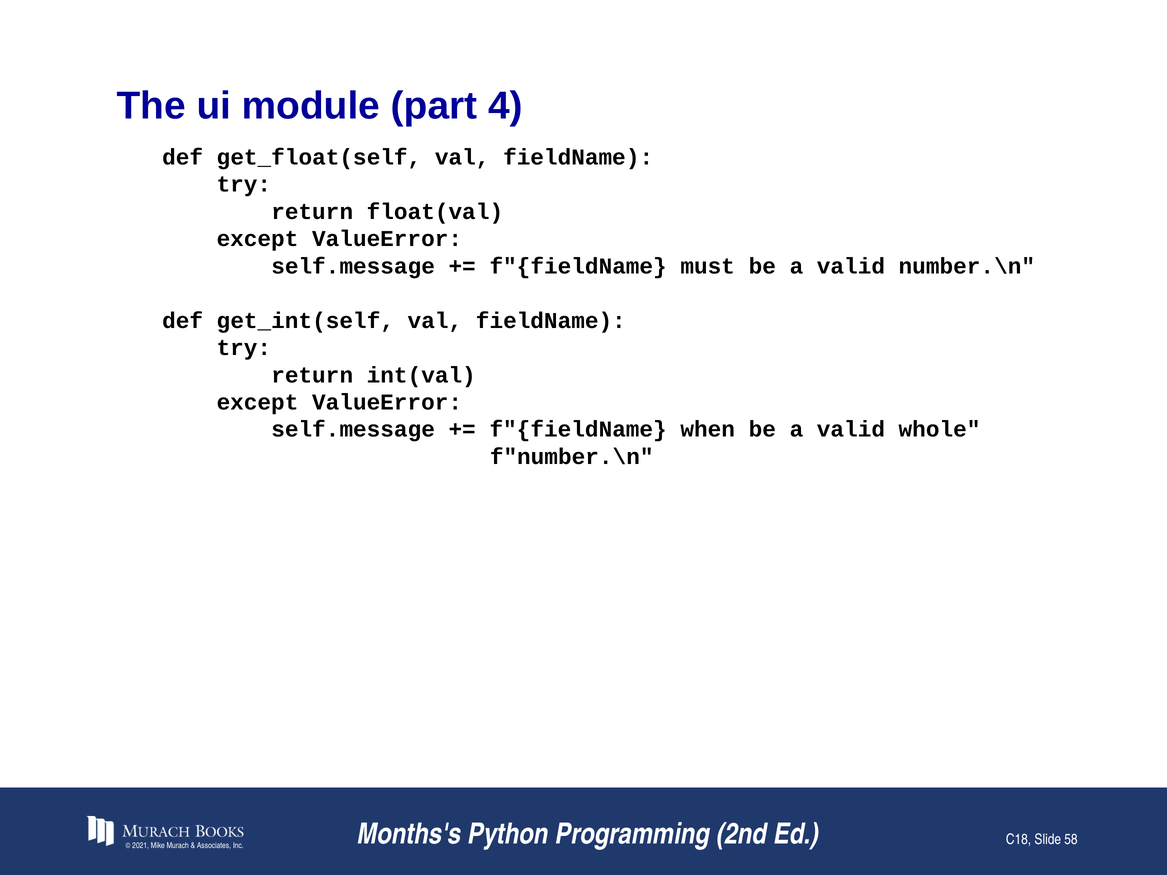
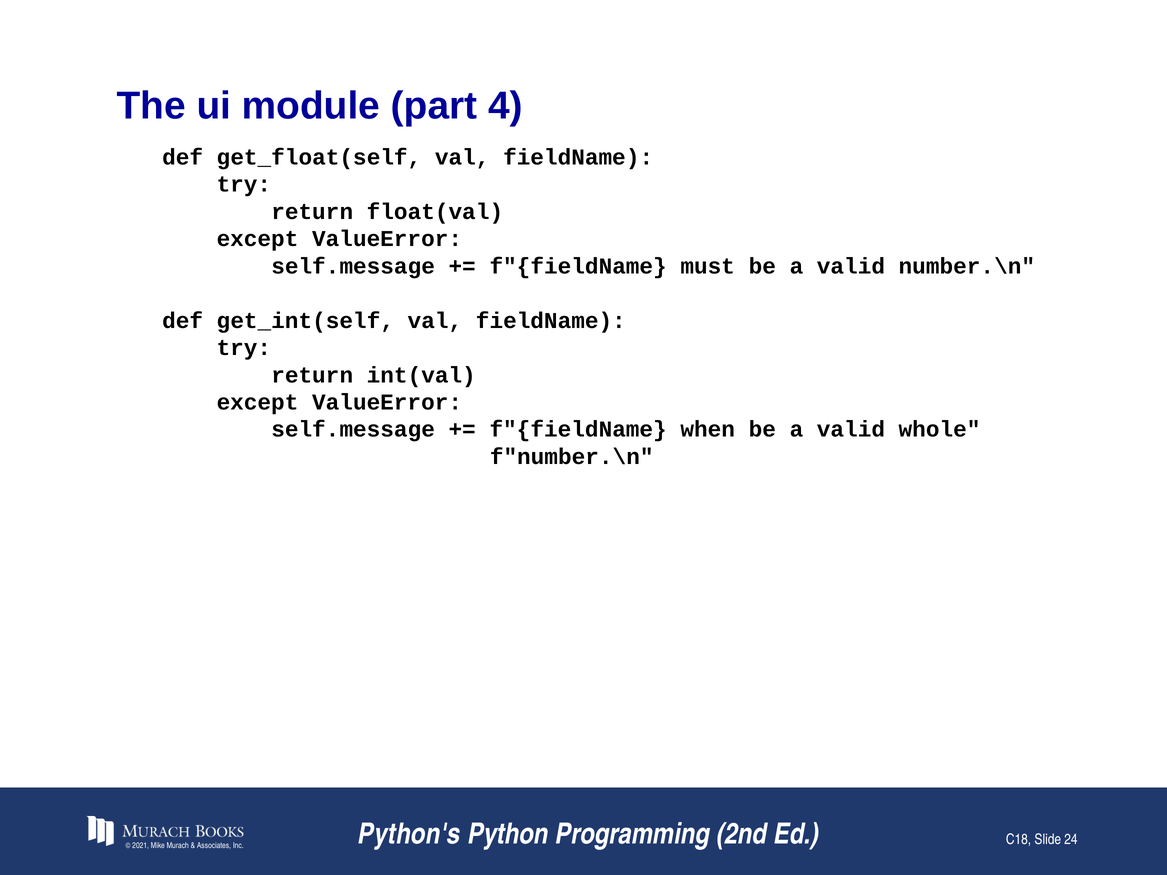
Months's: Months's -> Python's
58: 58 -> 24
